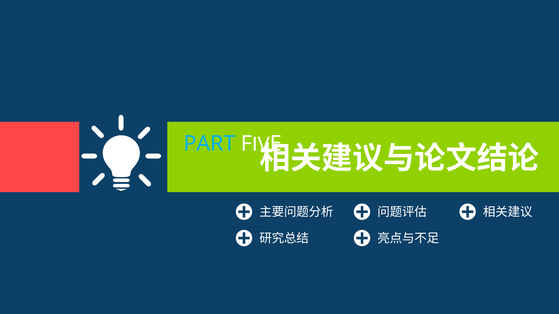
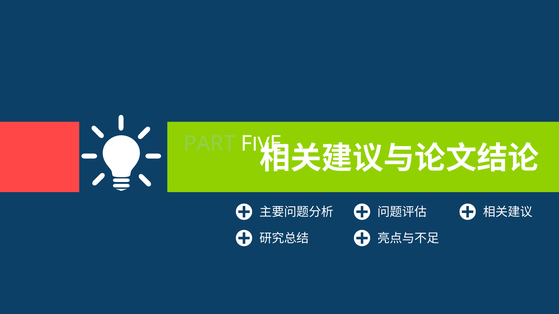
PART colour: light blue -> light green
